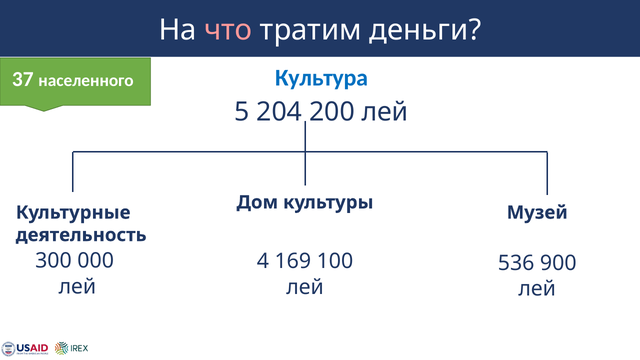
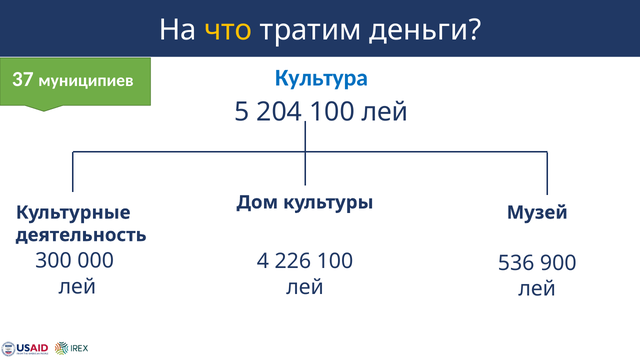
что colour: pink -> yellow
населенного: населенного -> муниципиев
204 200: 200 -> 100
169: 169 -> 226
